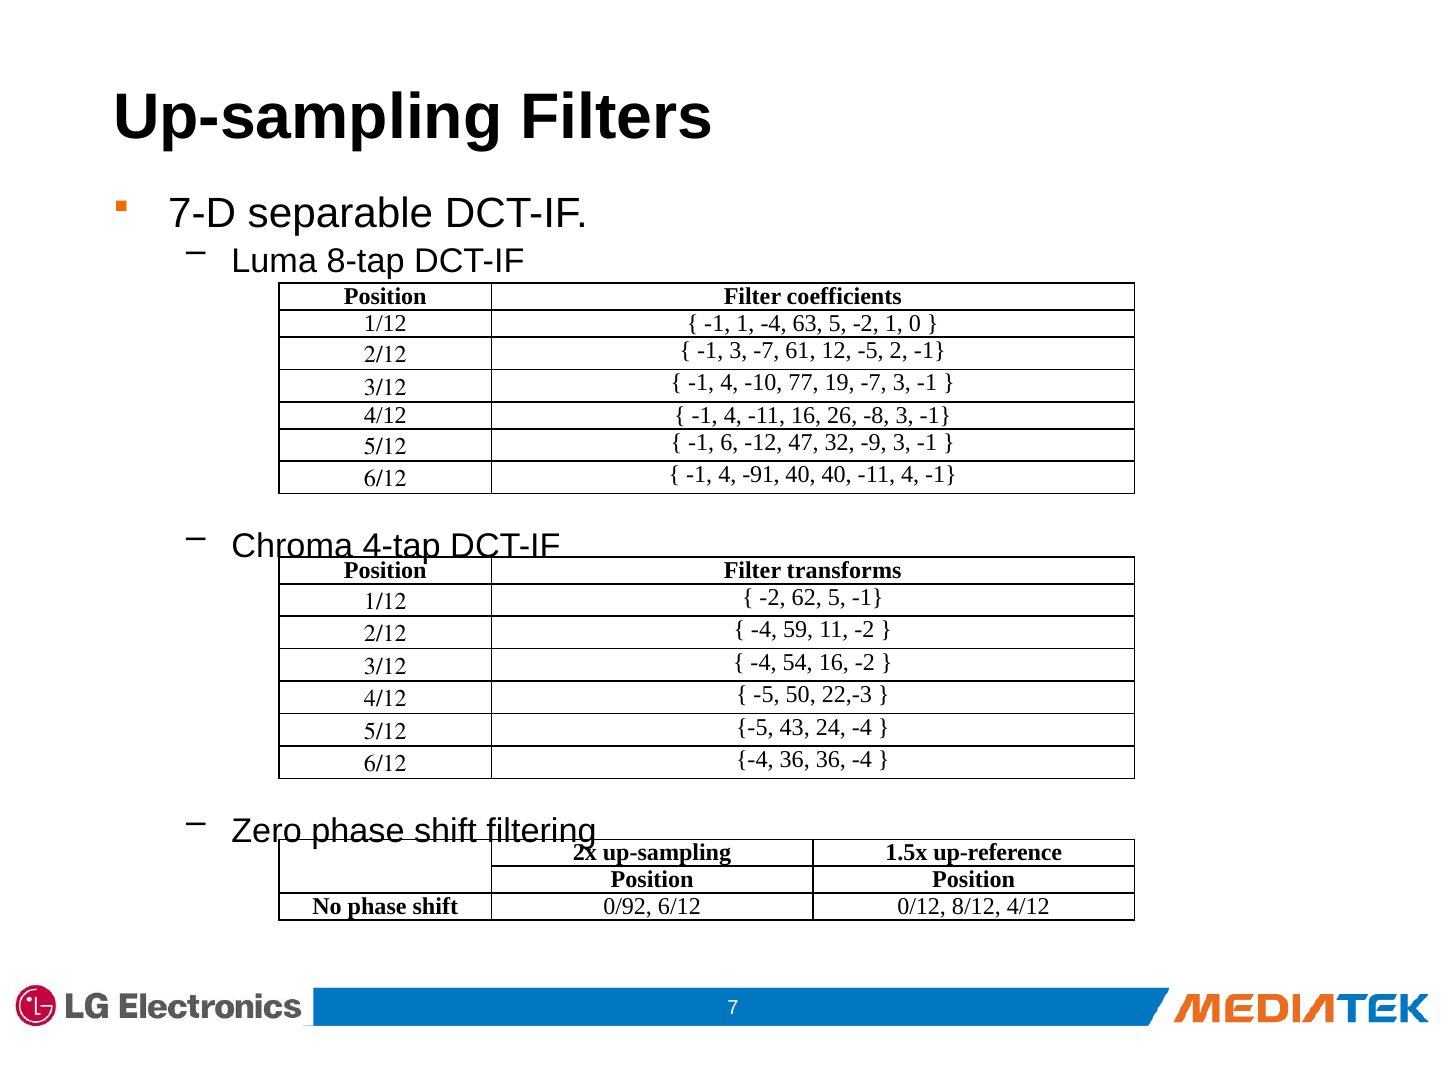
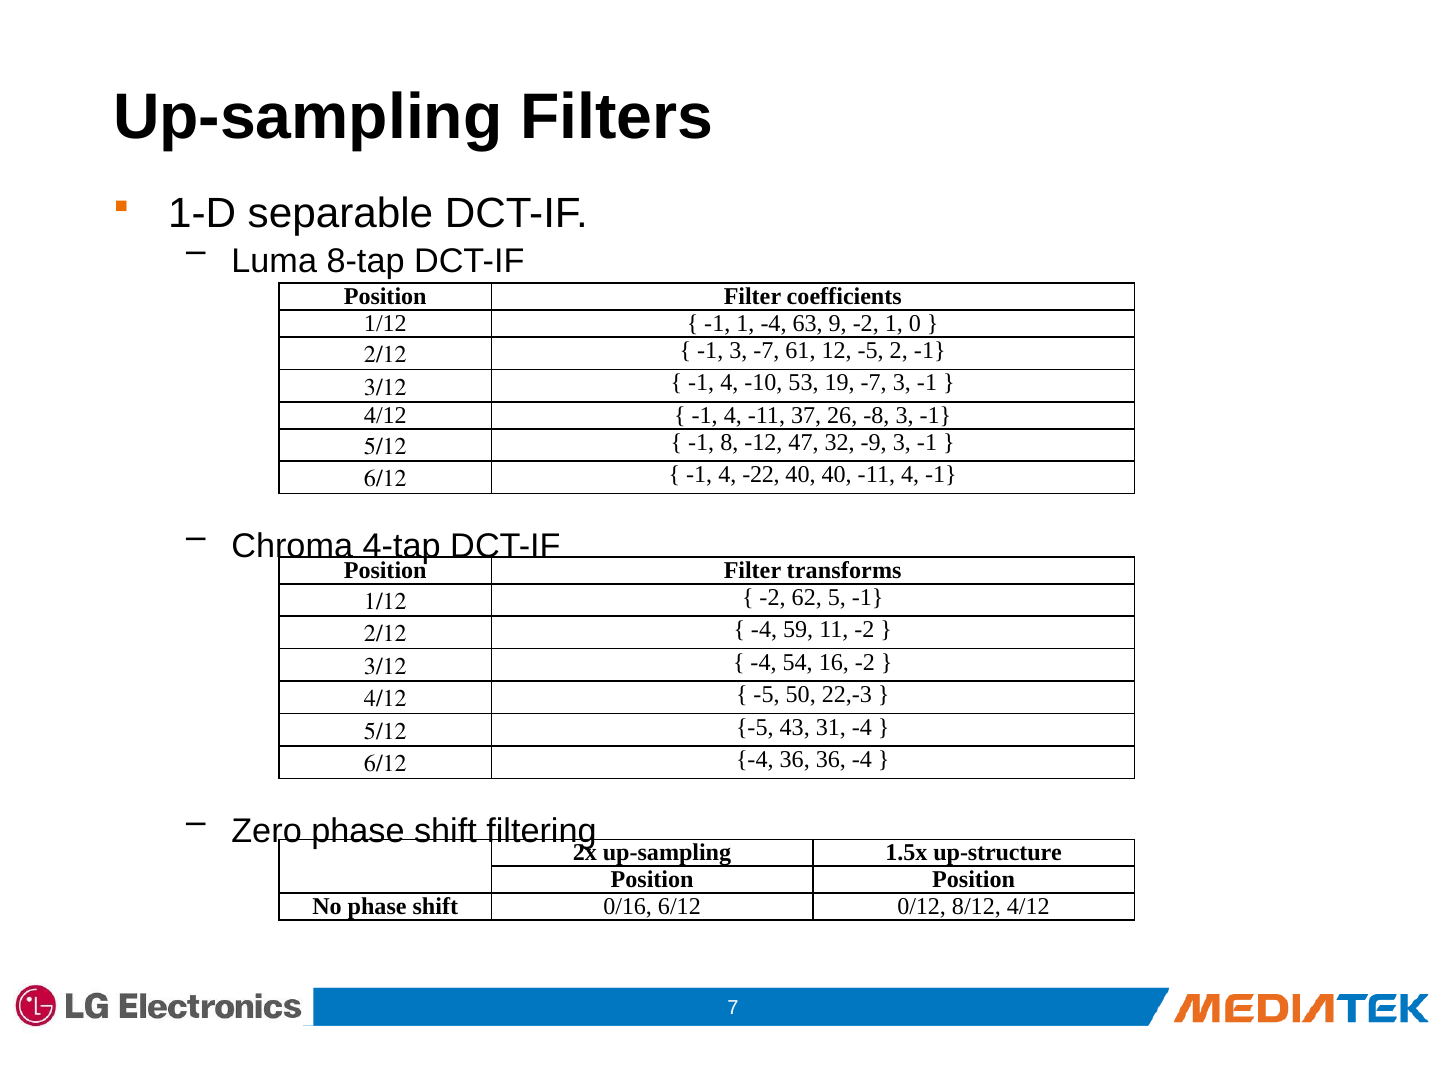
7-D: 7-D -> 1-D
63 5: 5 -> 9
77: 77 -> 53
-11 16: 16 -> 37
6: 6 -> 8
-91: -91 -> -22
24: 24 -> 31
up-reference: up-reference -> up-structure
0/92: 0/92 -> 0/16
